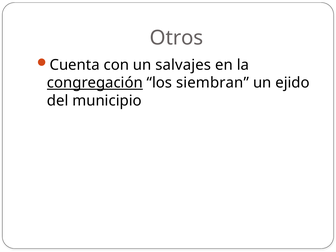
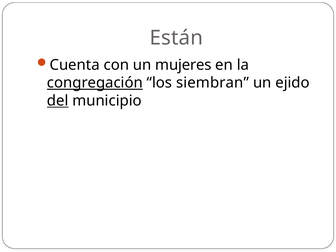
Otros: Otros -> Están
salvajes: salvajes -> mujeres
del underline: none -> present
